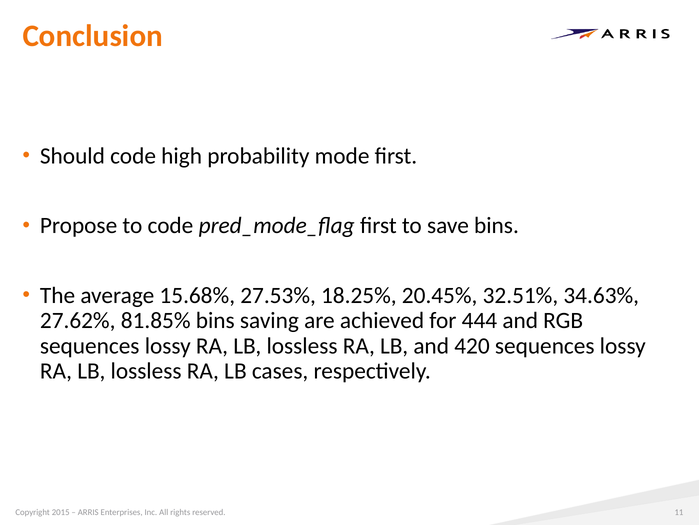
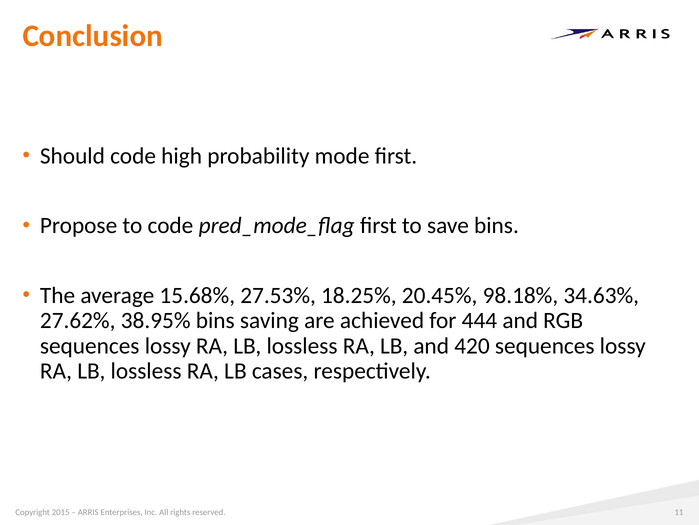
32.51%: 32.51% -> 98.18%
81.85%: 81.85% -> 38.95%
